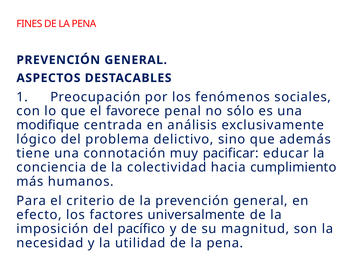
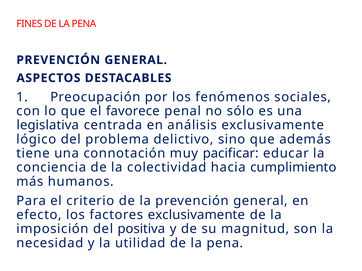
modifique: modifique -> legislativa
factores universalmente: universalmente -> exclusivamente
pacífico: pacífico -> positiva
